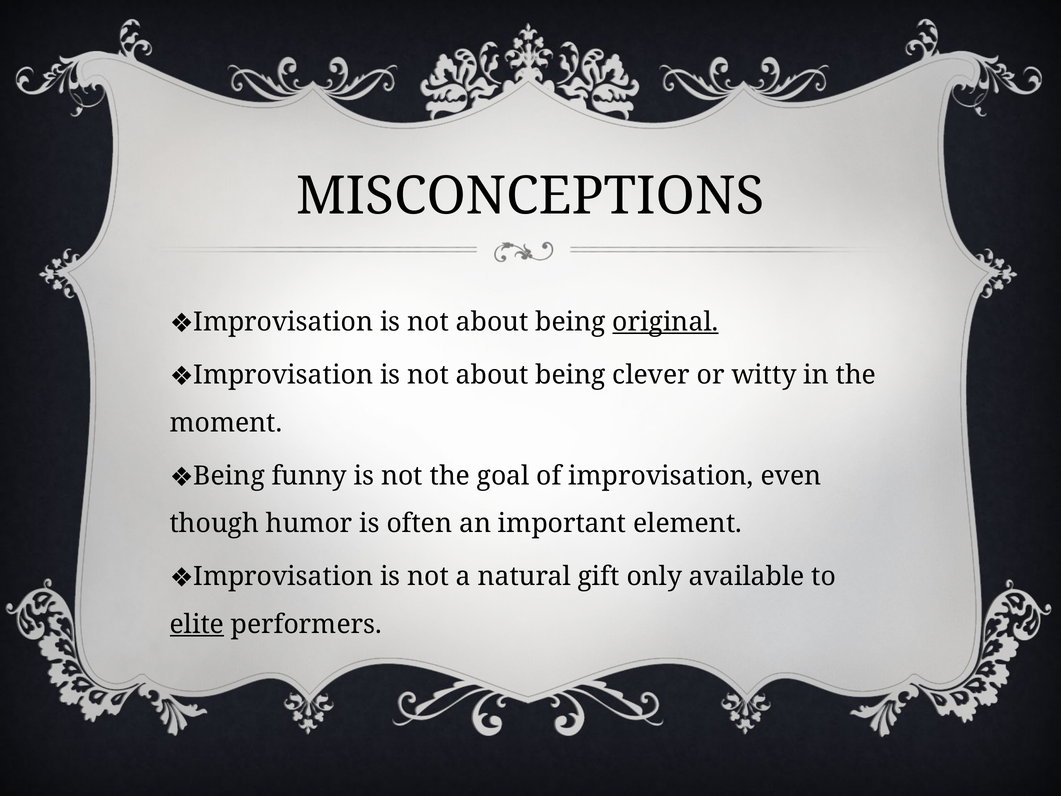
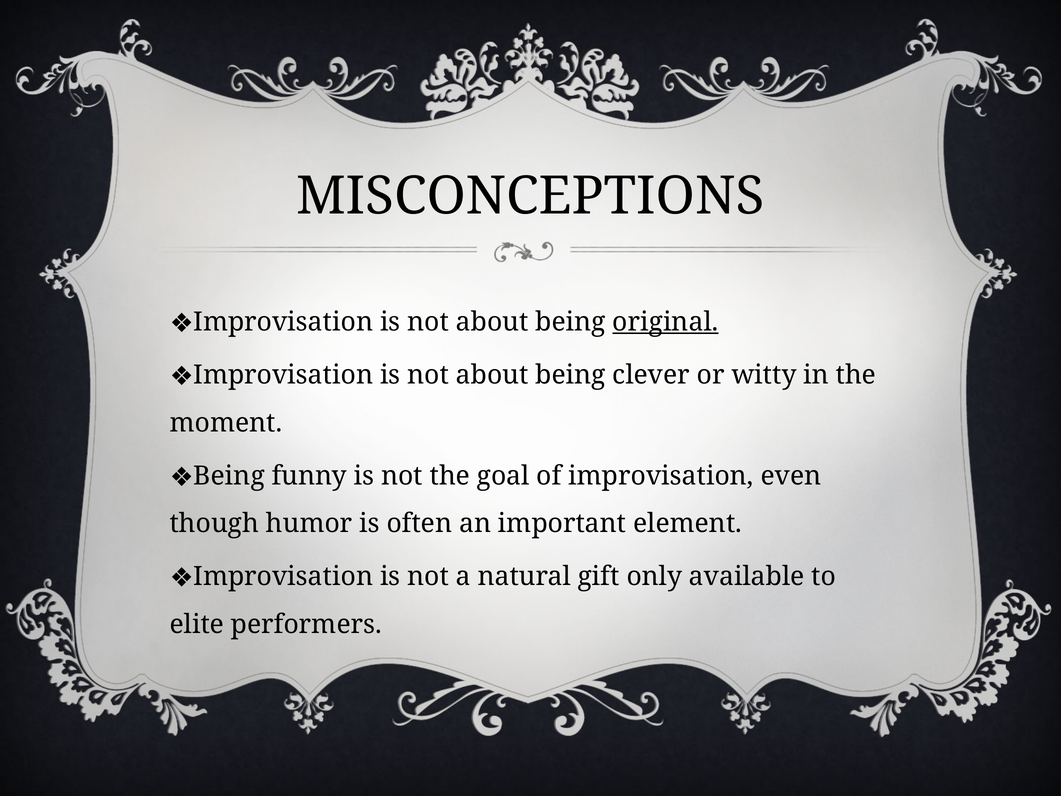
elite underline: present -> none
